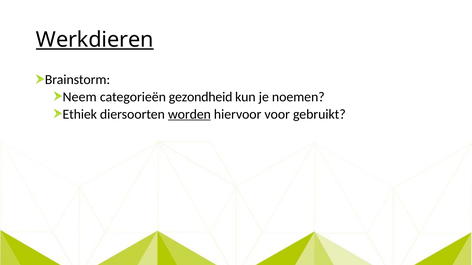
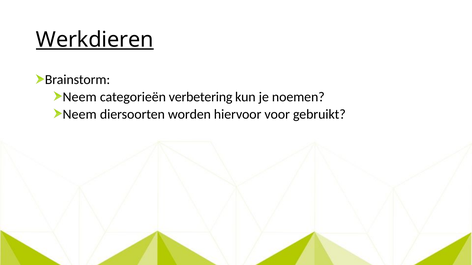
gezondheid: gezondheid -> verbetering
Ethiek at (80, 114): Ethiek -> Neem
worden underline: present -> none
